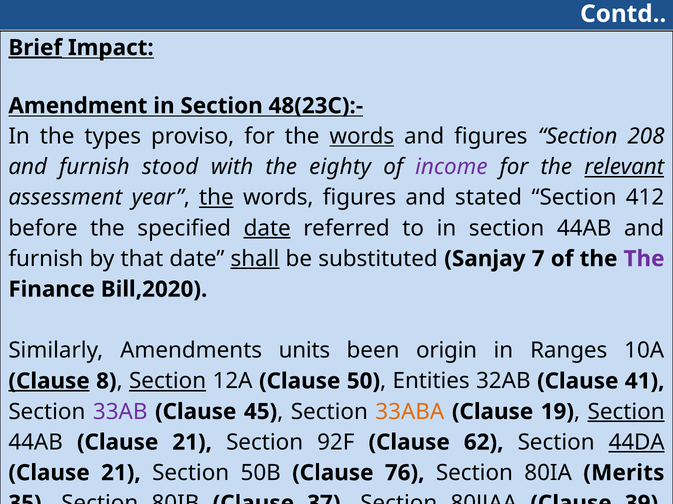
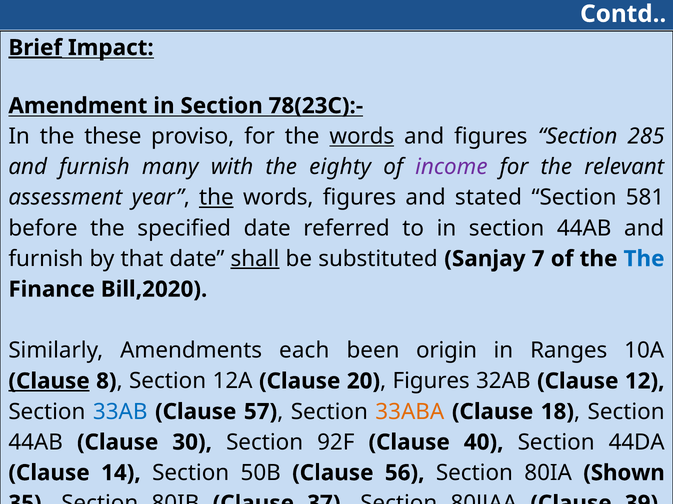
48(23C):-: 48(23C):- -> 78(23C):-
types: types -> these
208: 208 -> 285
stood: stood -> many
relevant underline: present -> none
412: 412 -> 581
date at (267, 228) underline: present -> none
The at (644, 259) colour: purple -> blue
units: units -> each
Section at (168, 382) underline: present -> none
50: 50 -> 20
Entities at (431, 382): Entities -> Figures
41: 41 -> 12
33AB colour: purple -> blue
45 at (261, 412): 45 -> 57
19: 19 -> 18
Section at (626, 412) underline: present -> none
44AB Clause 21: 21 -> 30
62: 62 -> 40
44DA underline: present -> none
21 at (121, 474): 21 -> 14
50B Clause 76: 76 -> 56
Merits: Merits -> Shown
